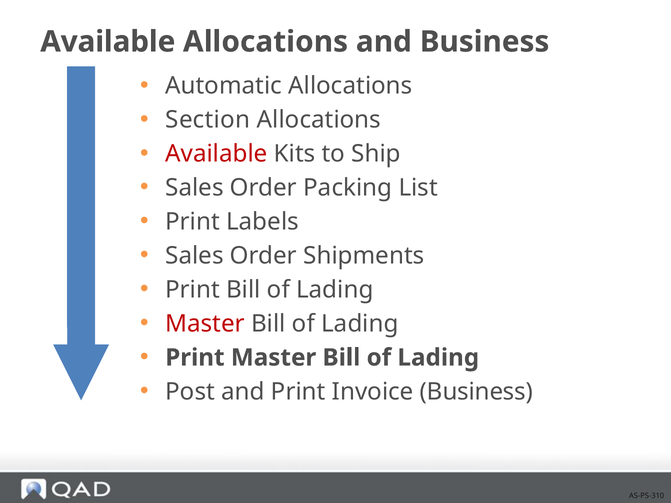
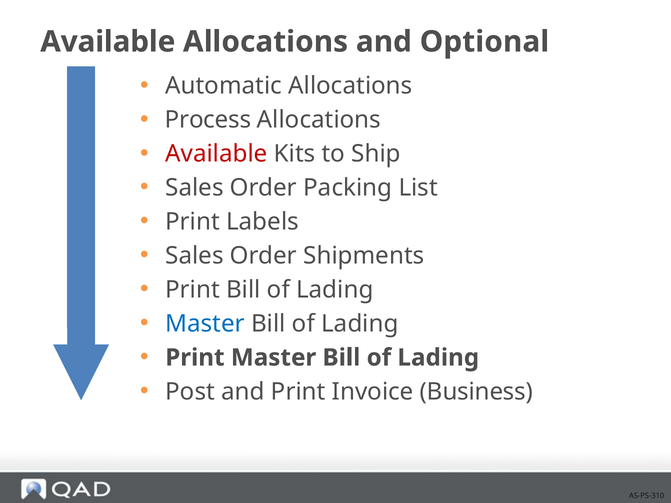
and Business: Business -> Optional
Section: Section -> Process
Master at (205, 324) colour: red -> blue
